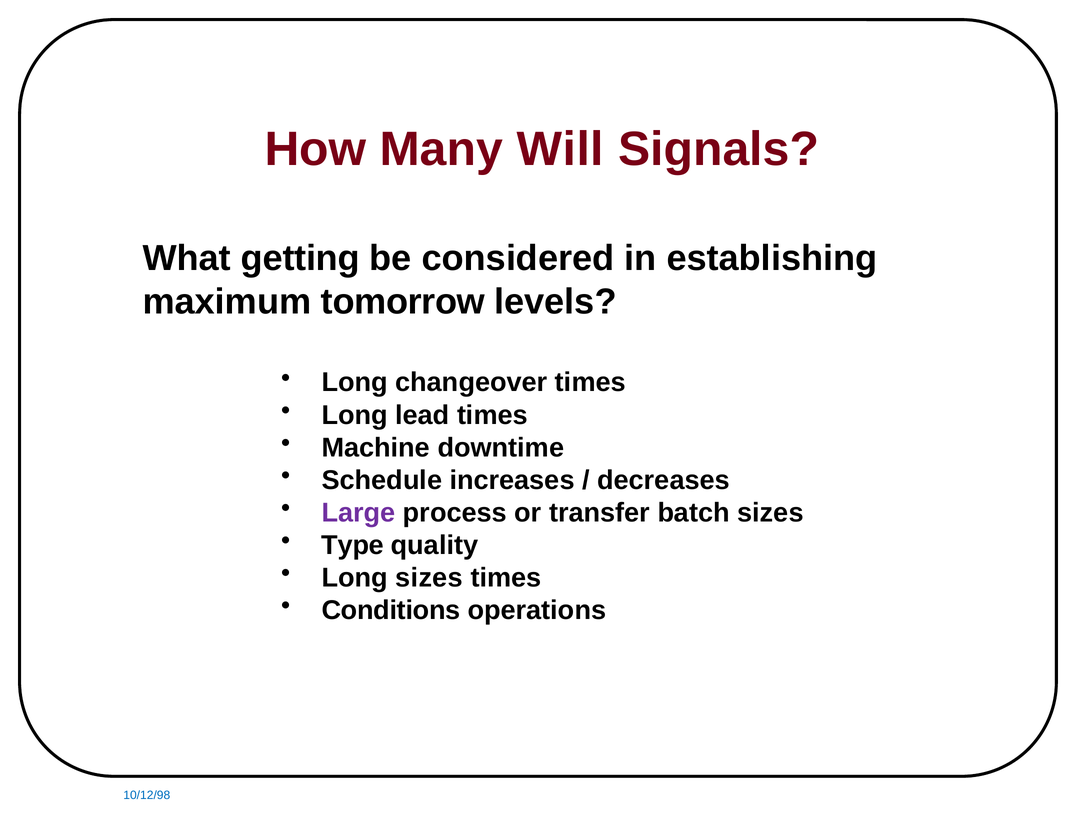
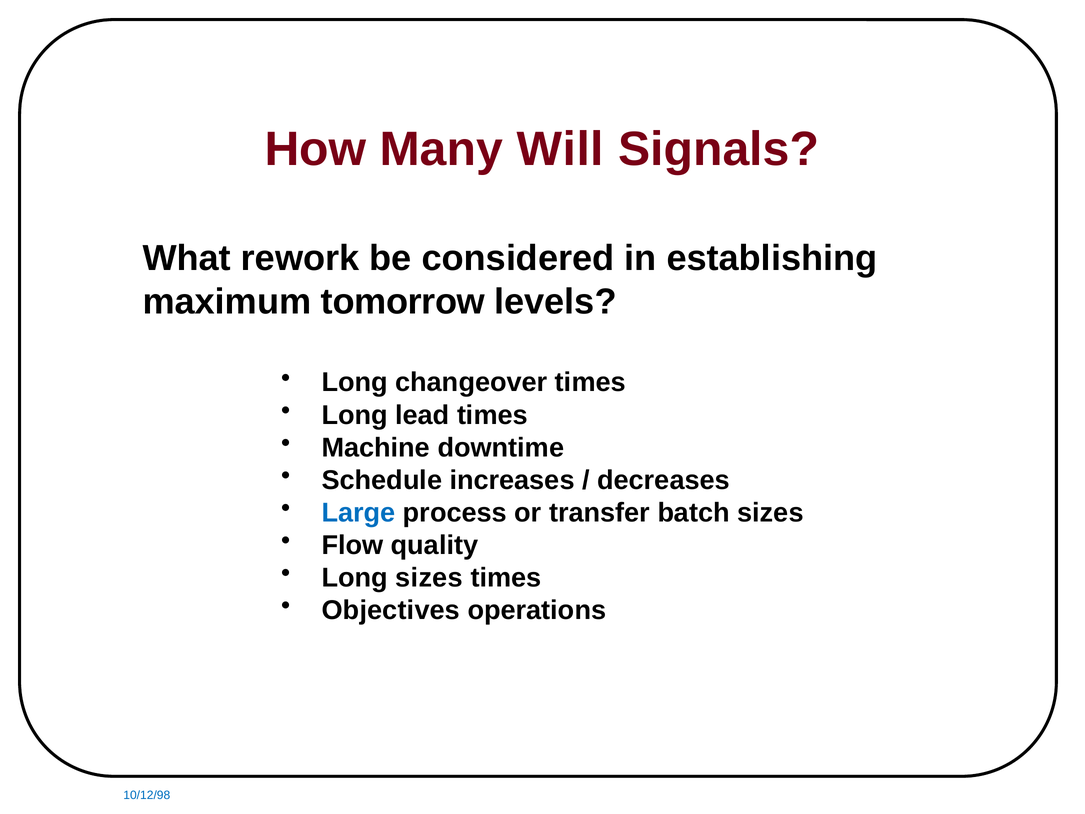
getting: getting -> rework
Large colour: purple -> blue
Type: Type -> Flow
Conditions: Conditions -> Objectives
